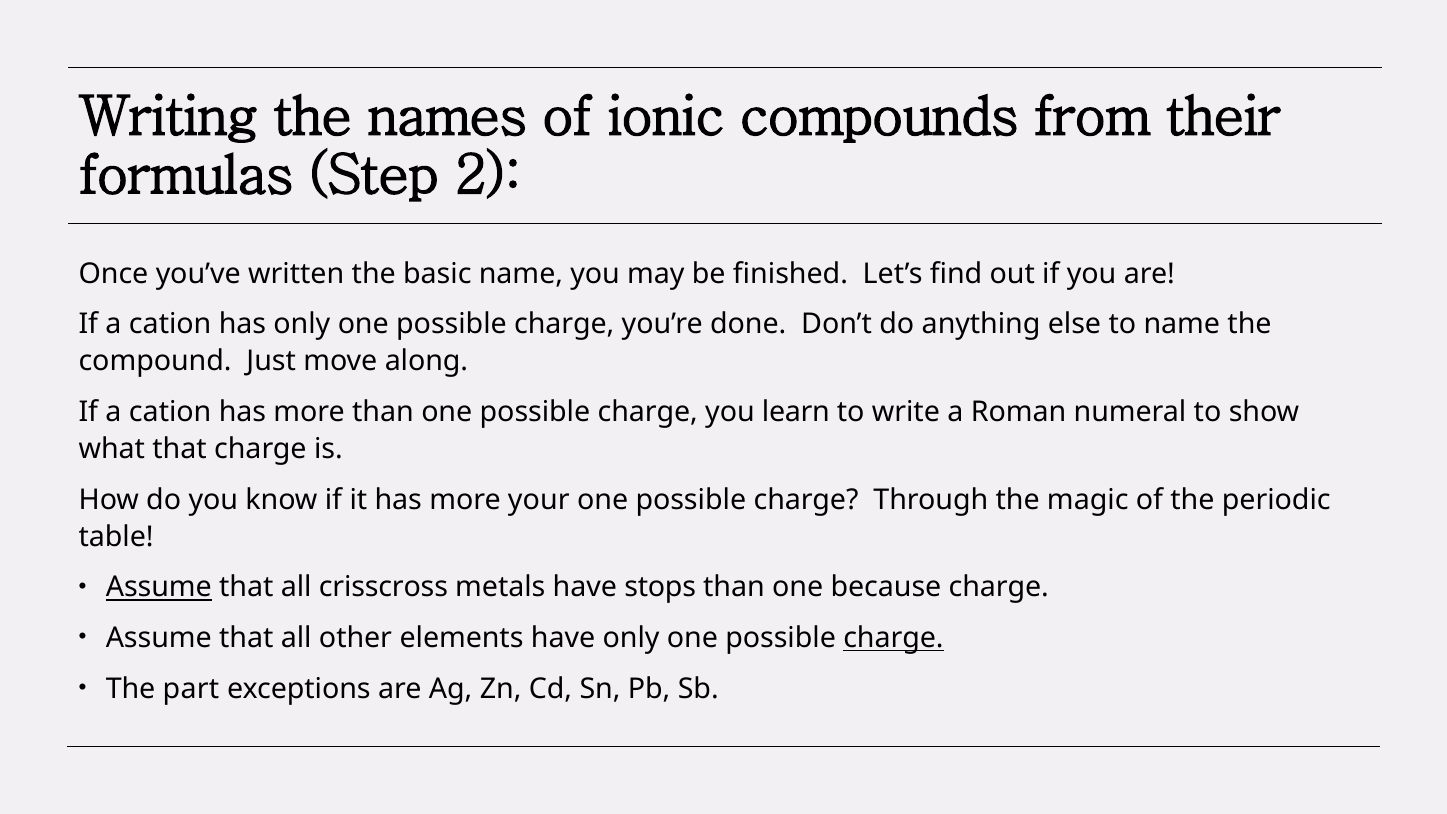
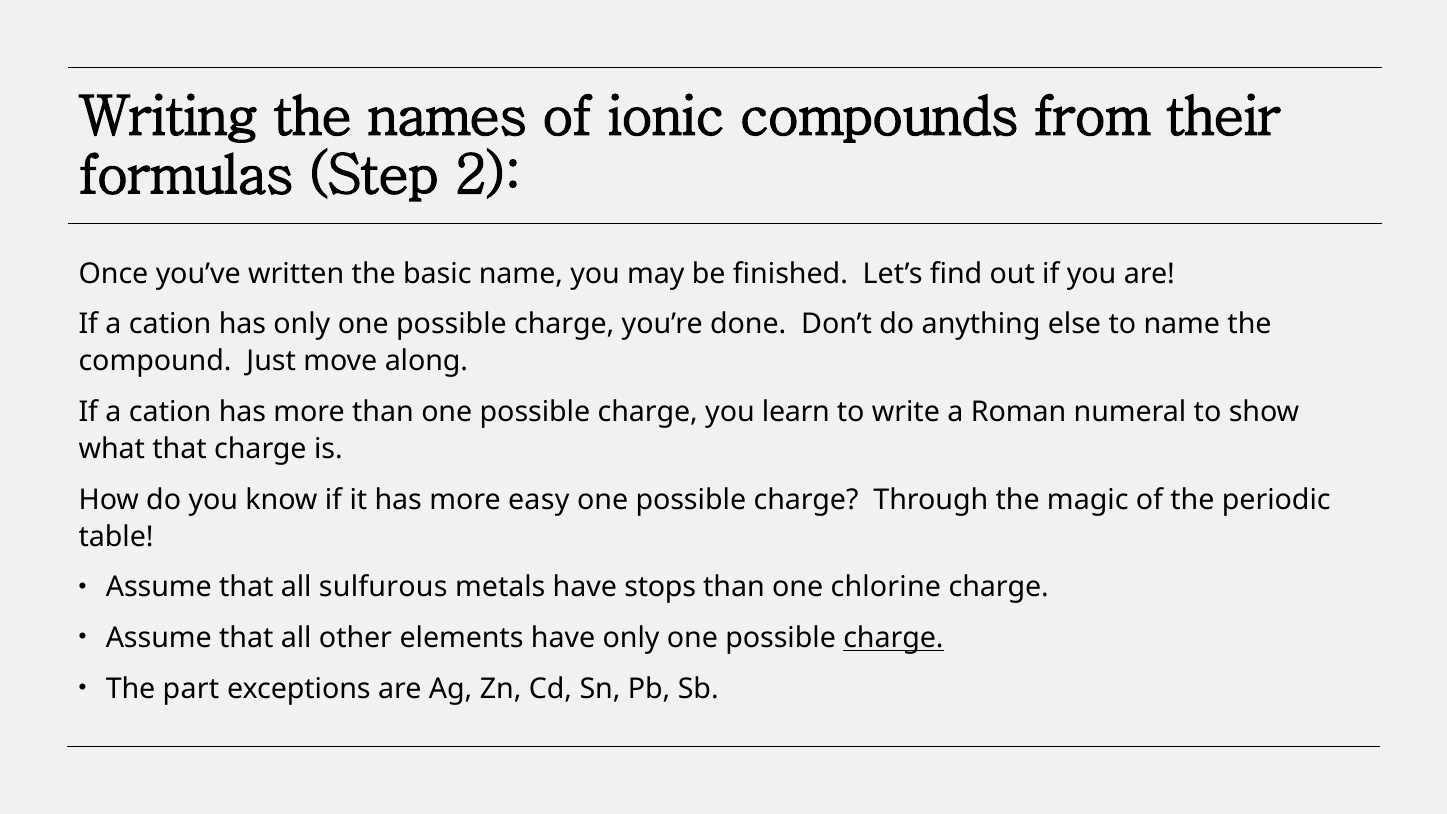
your: your -> easy
Assume at (159, 587) underline: present -> none
crisscross: crisscross -> sulfurous
because: because -> chlorine
